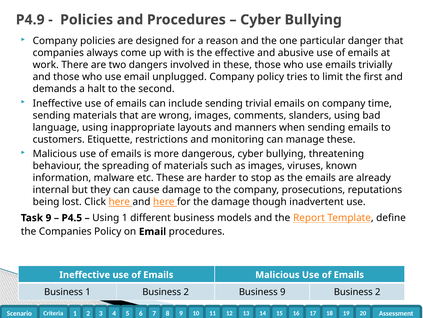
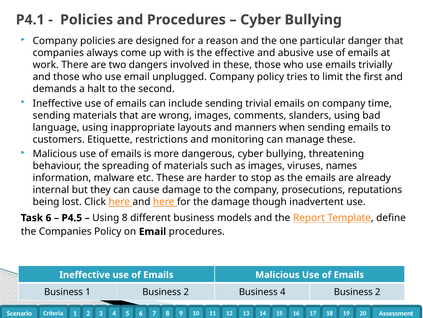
P4.9: P4.9 -> P4.1
known: known -> names
Task 9: 9 -> 6
Using 1: 1 -> 8
Business 9: 9 -> 4
